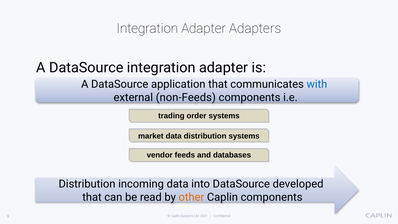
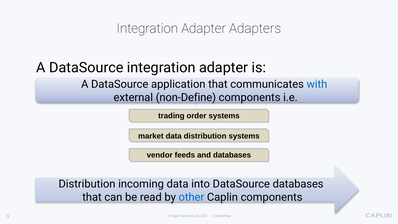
non-Feeds: non-Feeds -> non-Define
DataSource developed: developed -> databases
other colour: orange -> blue
